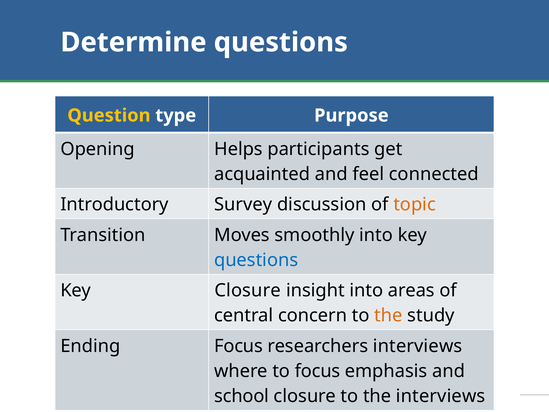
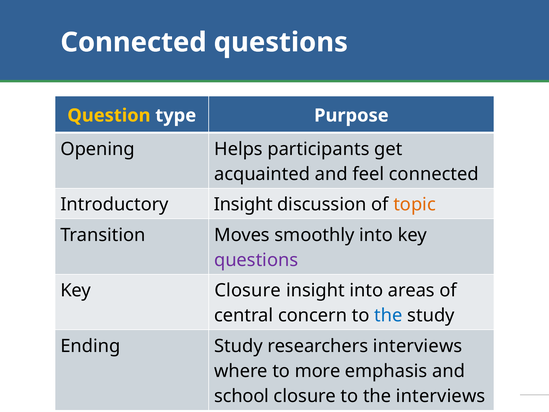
Determine at (133, 42): Determine -> Connected
Introductory Survey: Survey -> Insight
questions at (256, 260) colour: blue -> purple
the at (388, 315) colour: orange -> blue
Ending Focus: Focus -> Study
to focus: focus -> more
